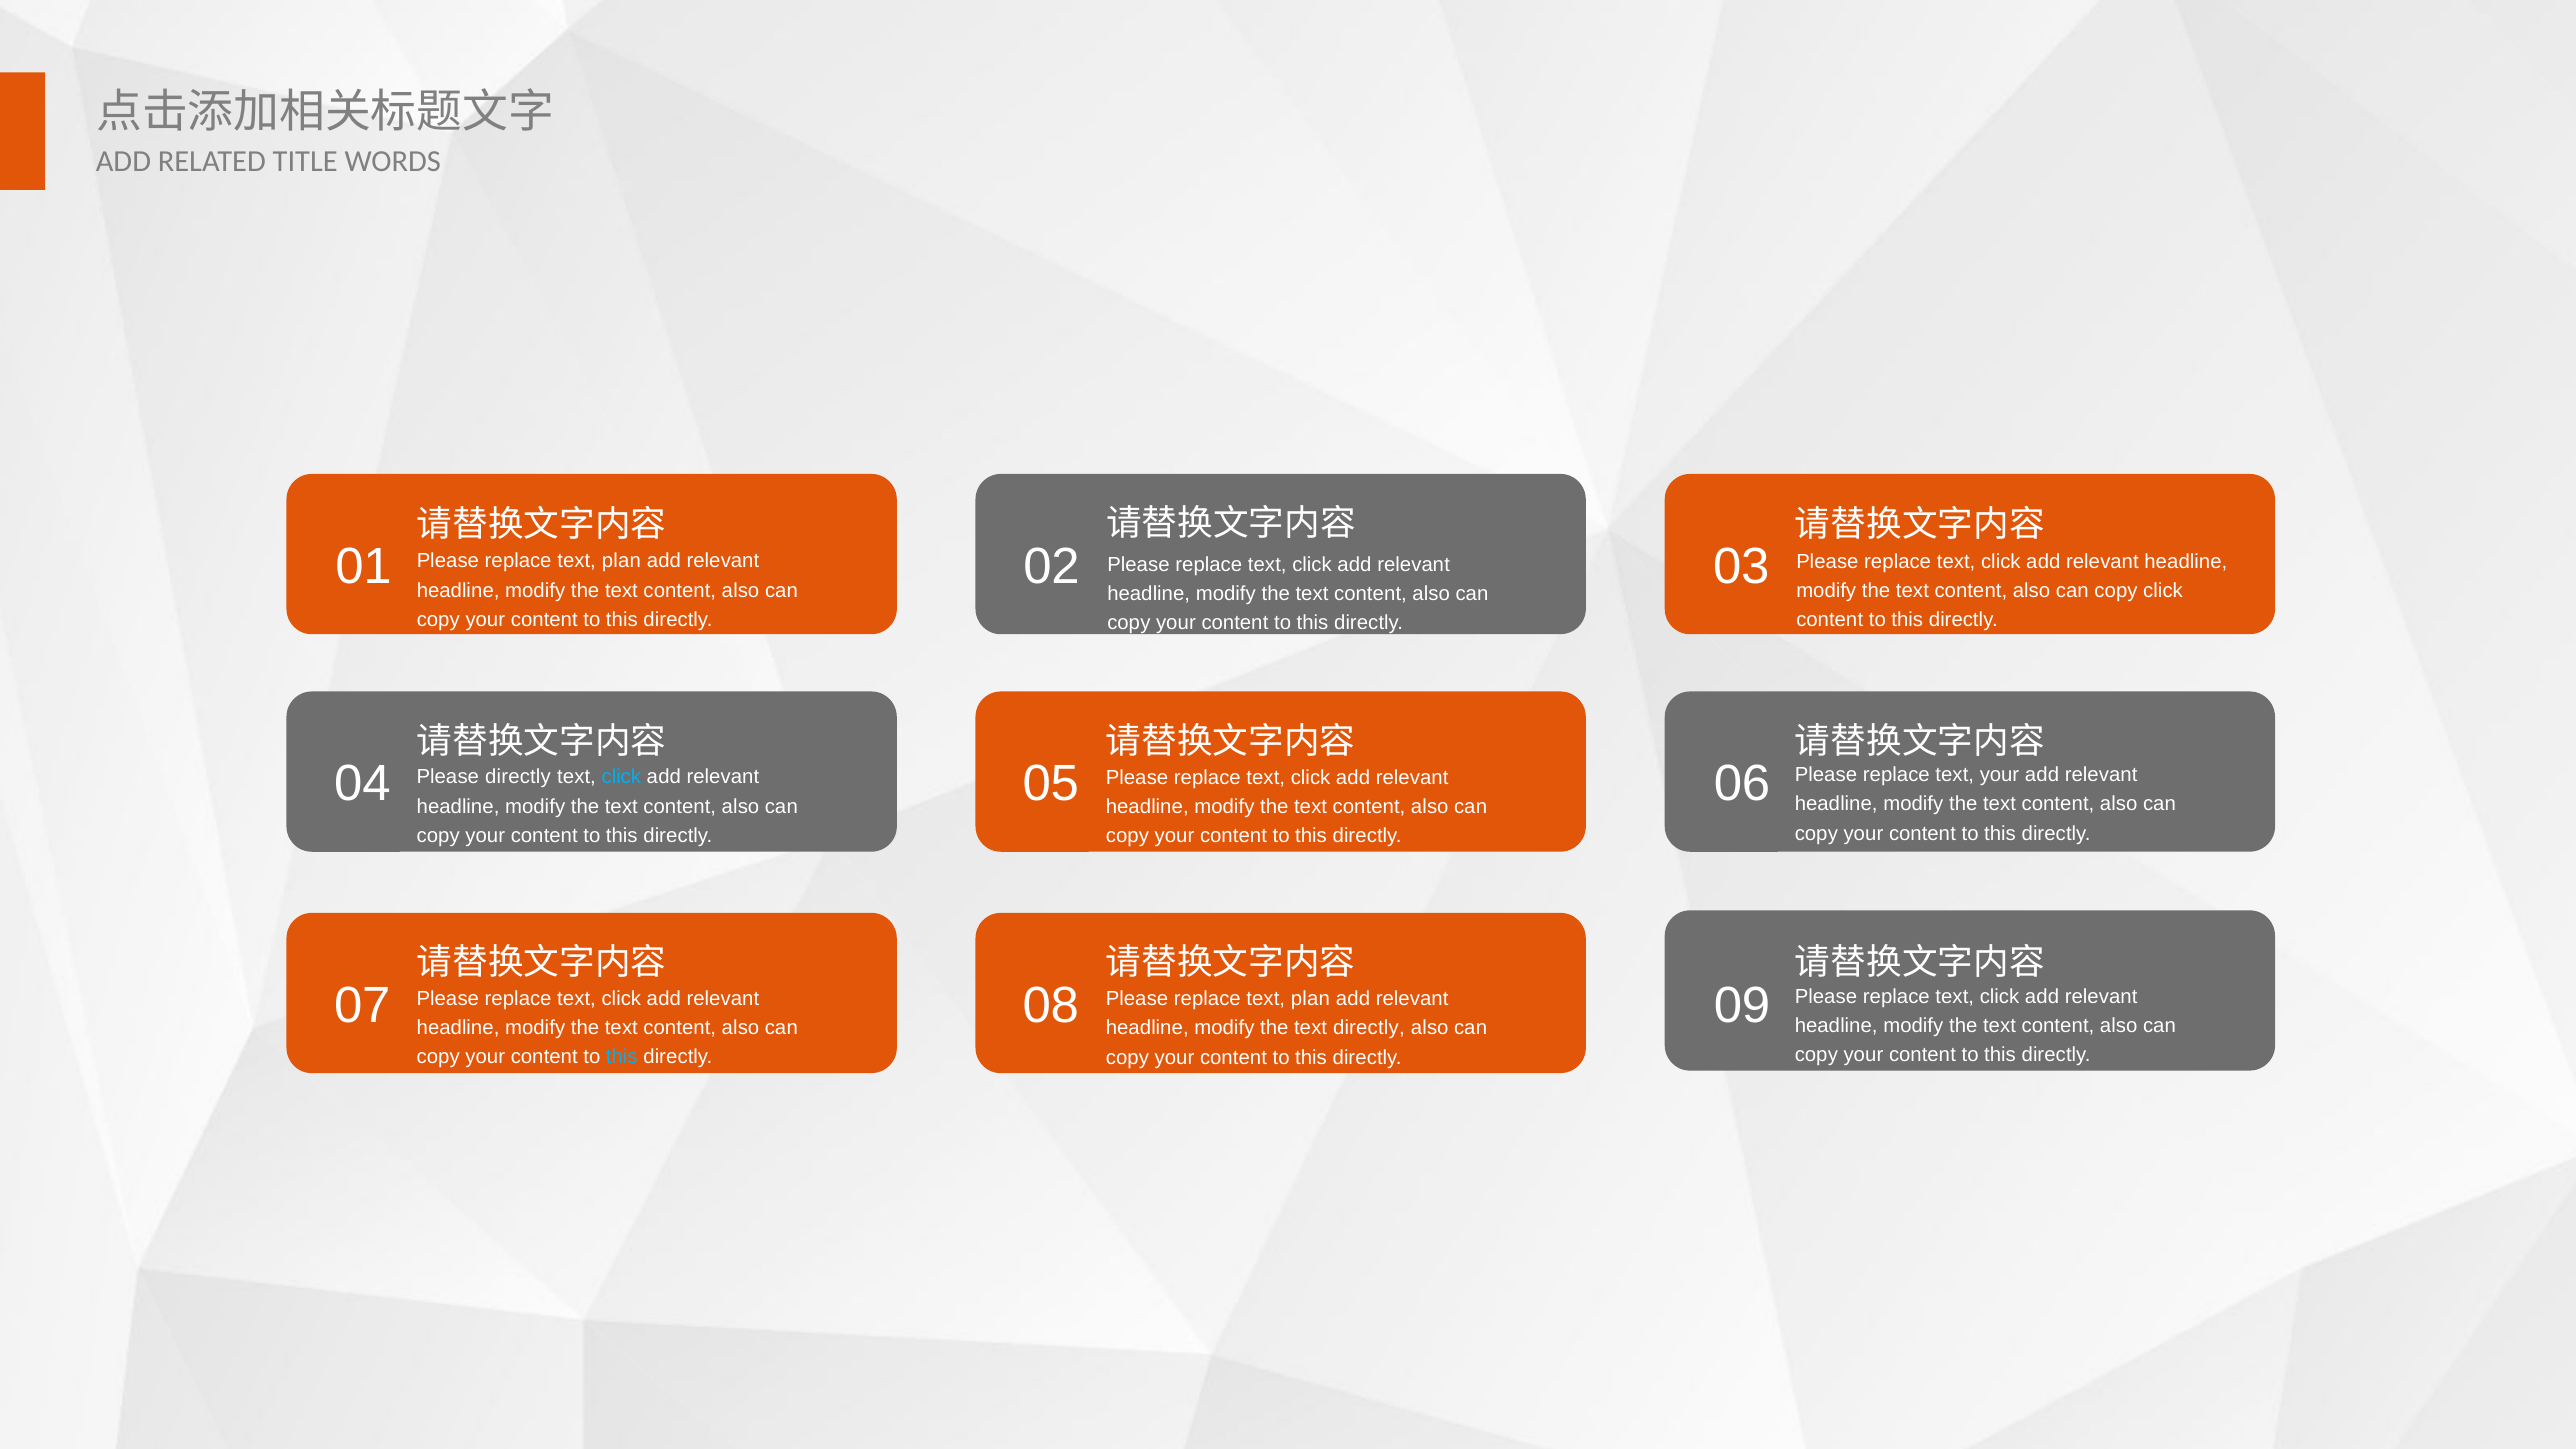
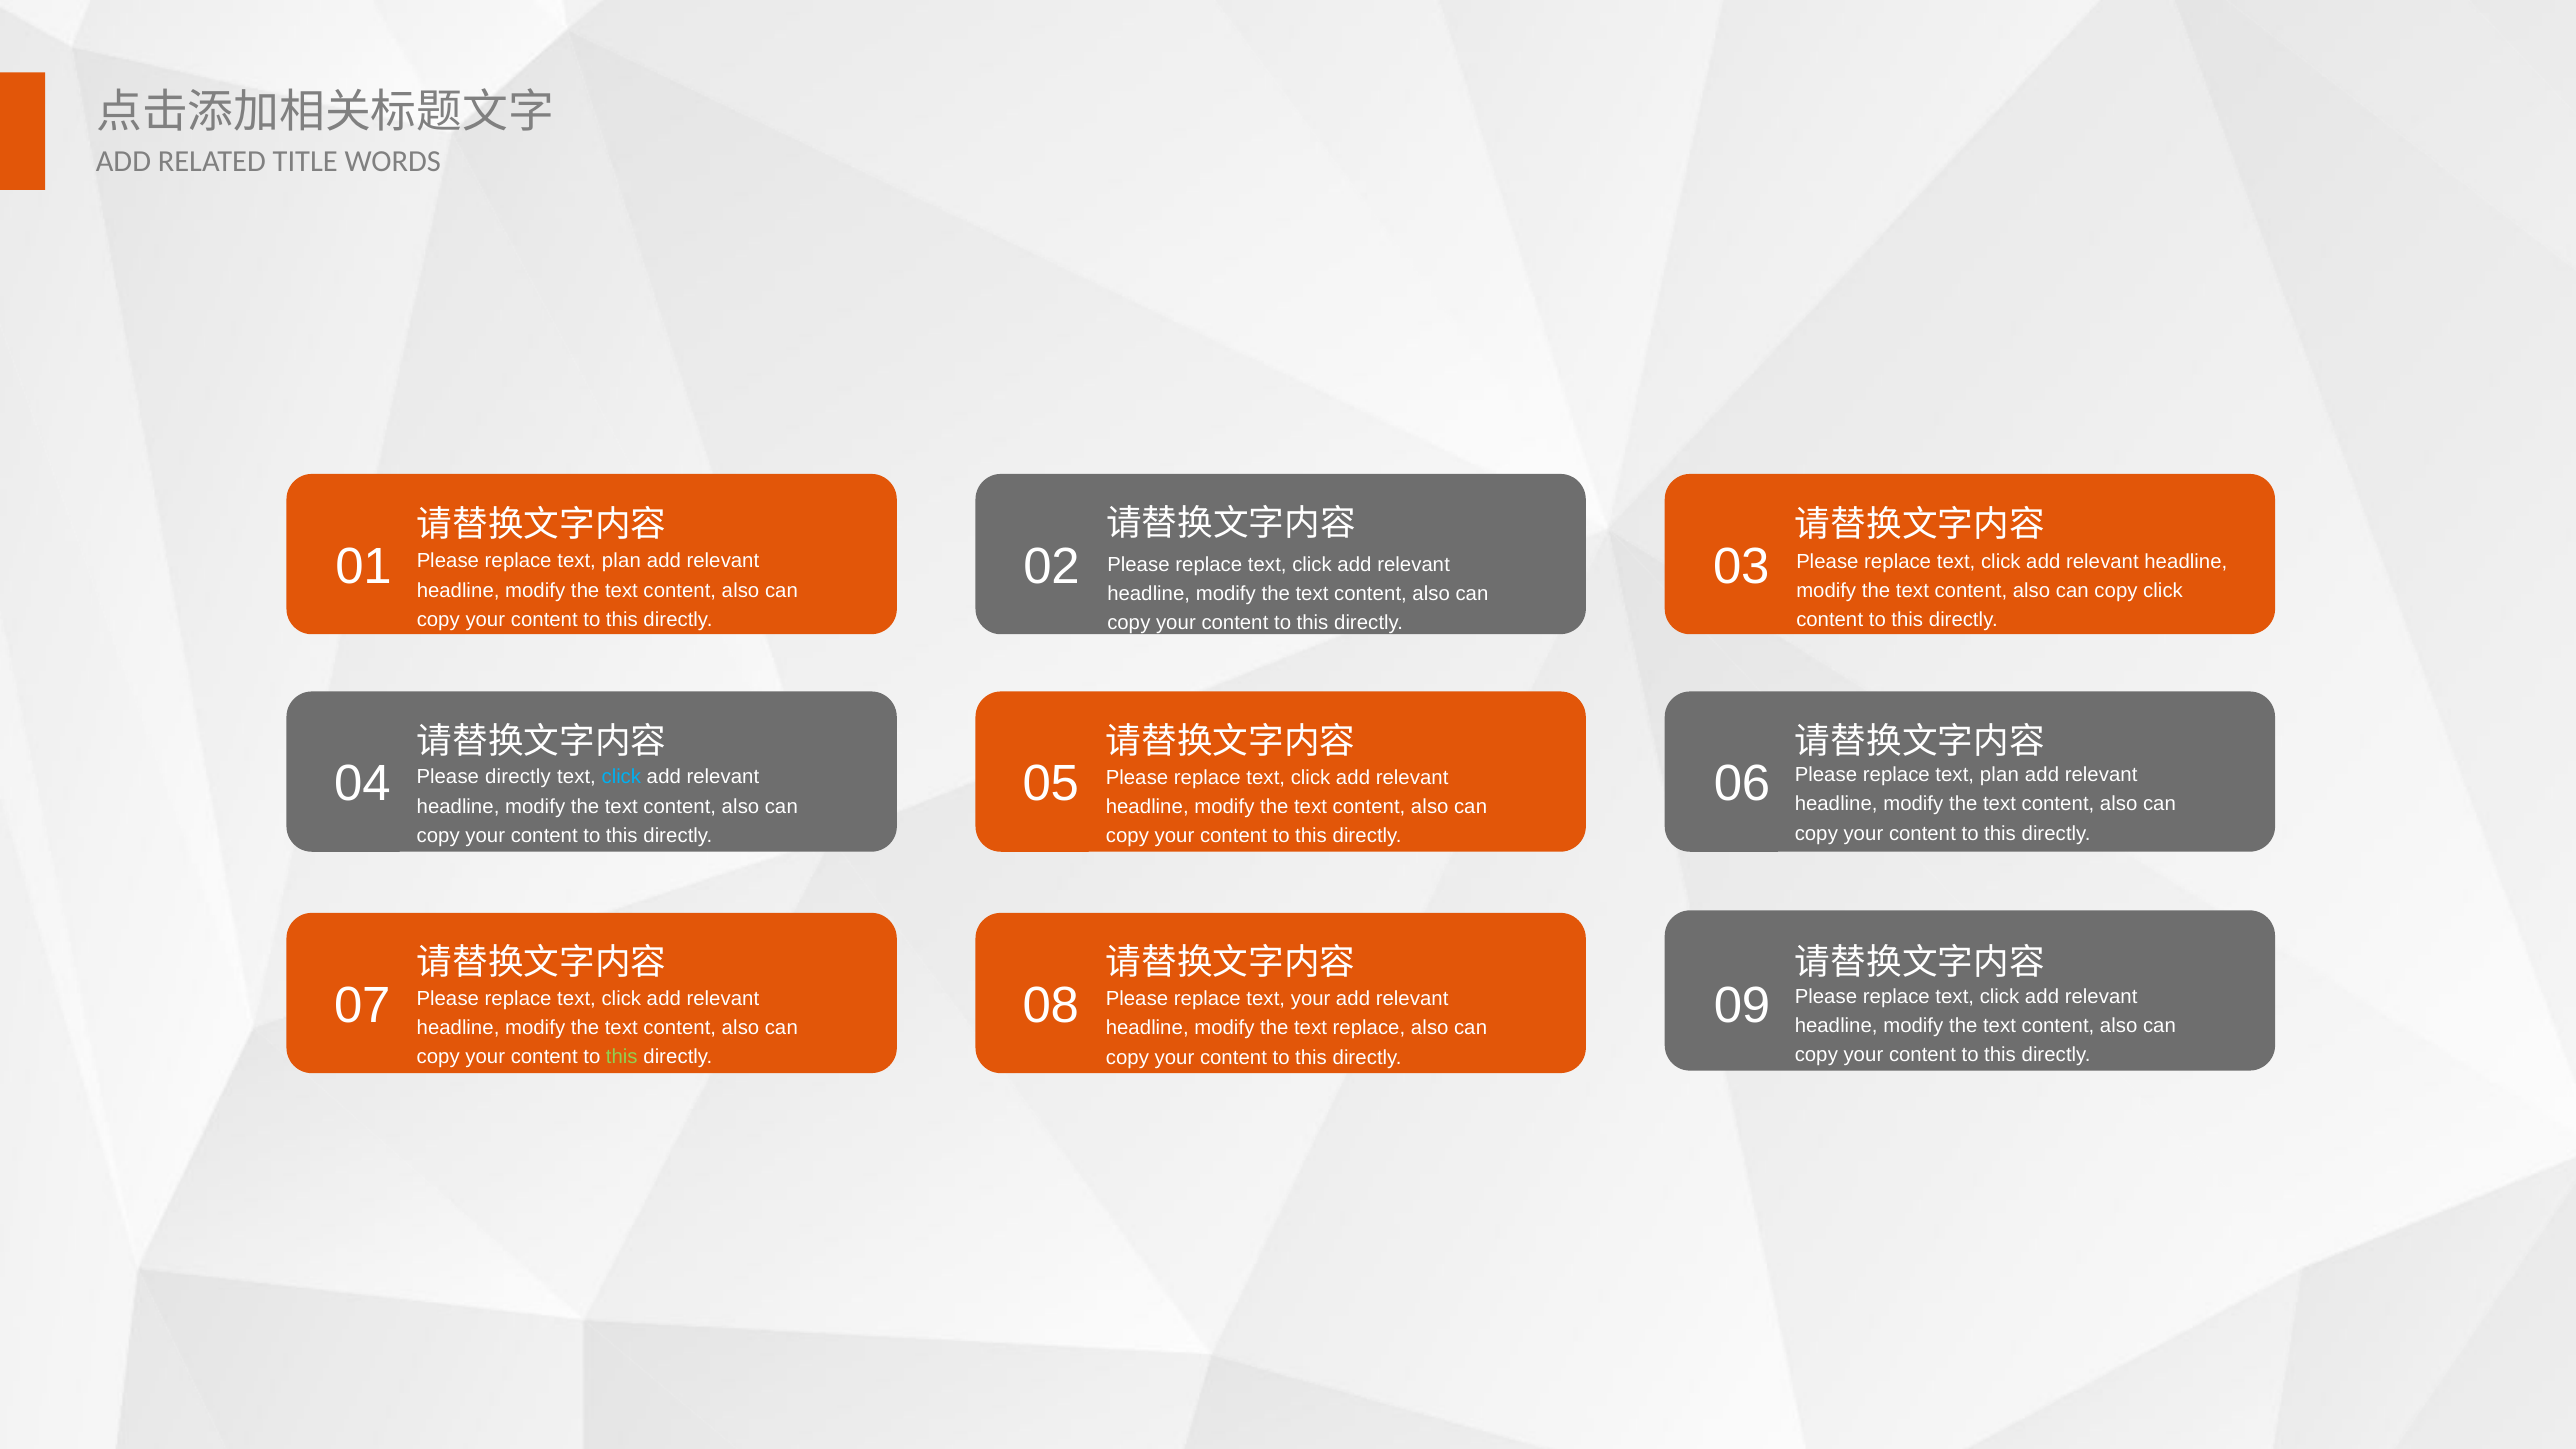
your at (2000, 775): your -> plan
plan at (1310, 999): plan -> your
text directly: directly -> replace
this at (622, 1057) colour: light blue -> light green
